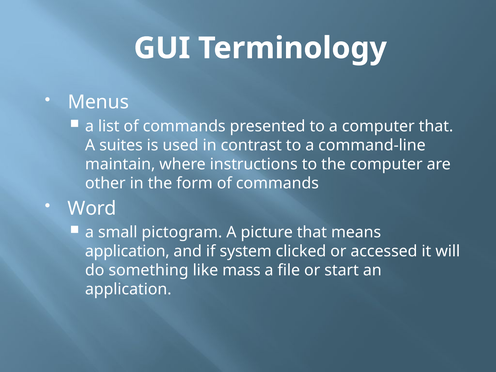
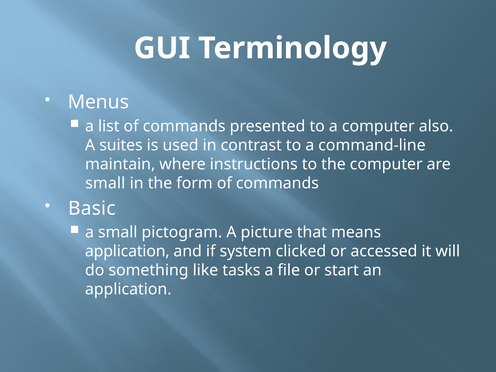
computer that: that -> also
other at (105, 183): other -> small
Word: Word -> Basic
mass: mass -> tasks
